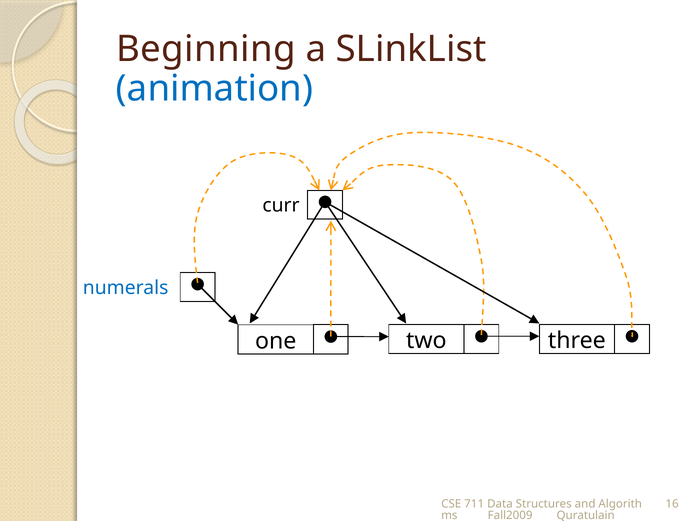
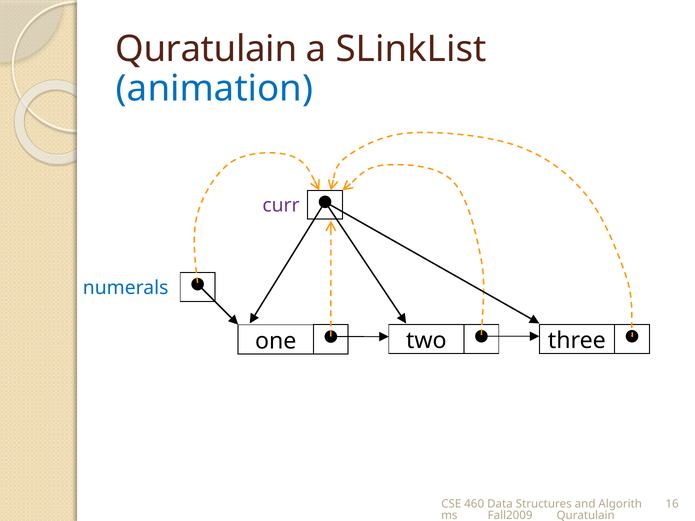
Beginning at (206, 49): Beginning -> Quratulain
curr colour: black -> purple
711: 711 -> 460
